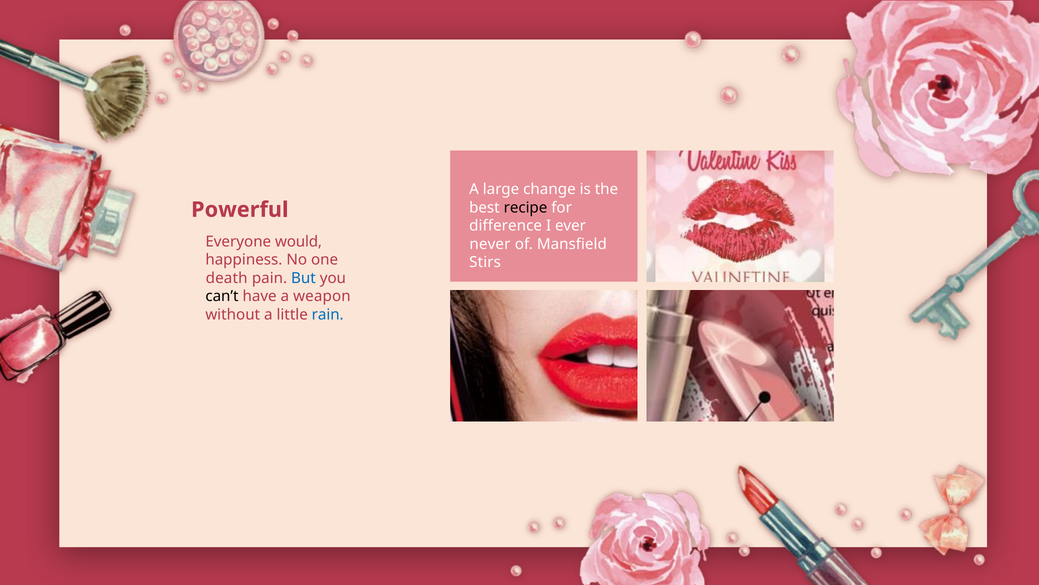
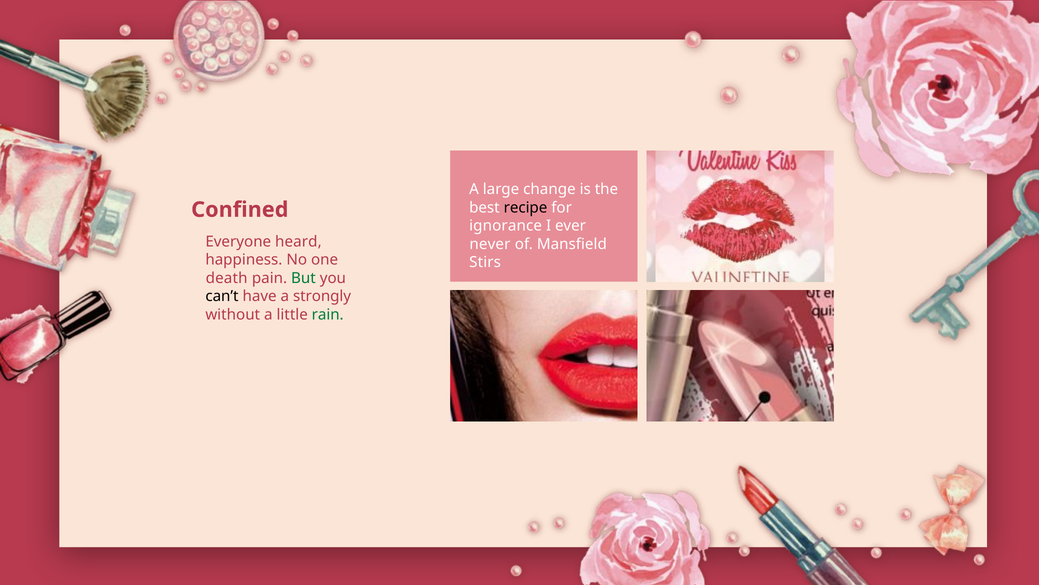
Powerful: Powerful -> Confined
difference: difference -> ignorance
would: would -> heard
But colour: blue -> green
weapon: weapon -> strongly
rain colour: blue -> green
